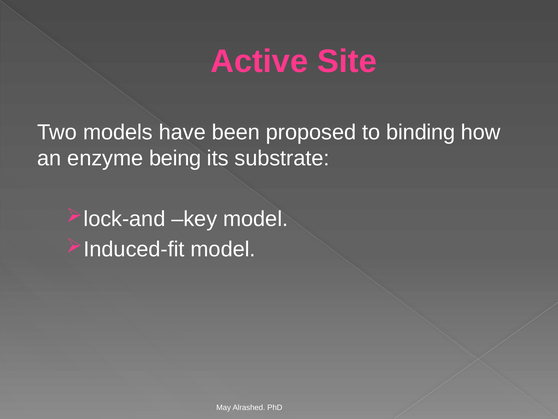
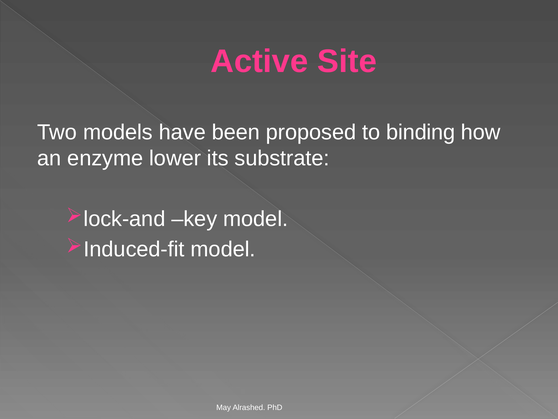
being: being -> lower
